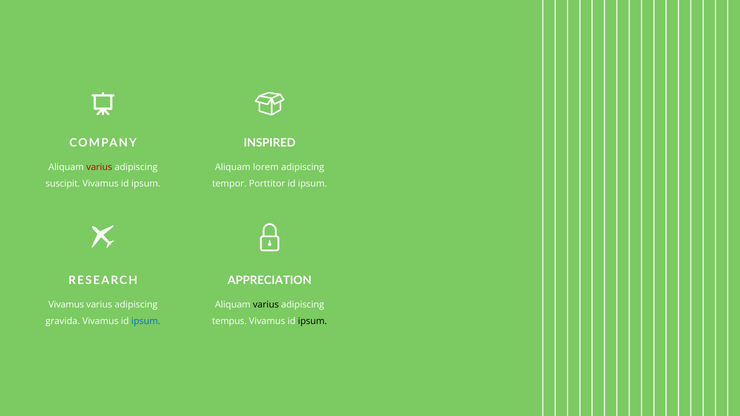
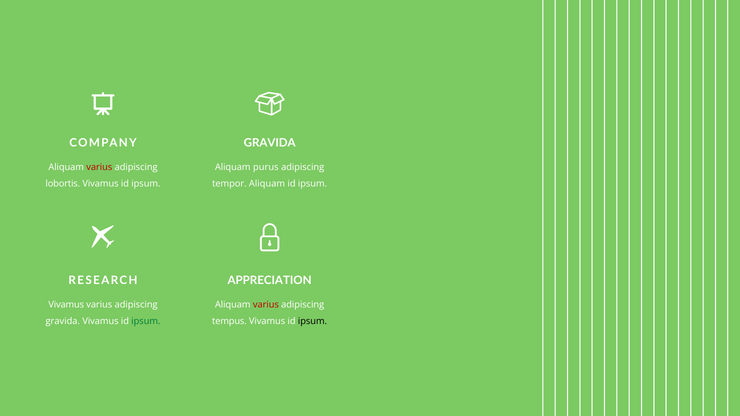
INSPIRED at (270, 143): INSPIRED -> GRAVIDA
lorem: lorem -> purus
suscipit: suscipit -> lobortis
tempor Porttitor: Porttitor -> Aliquam
varius at (266, 305) colour: black -> red
ipsum at (146, 322) colour: blue -> green
